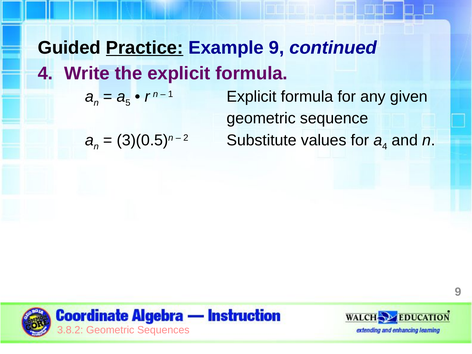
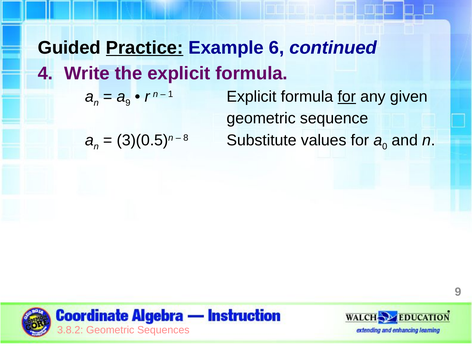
Example 9: 9 -> 6
5 at (128, 103): 5 -> 9
for at (347, 97) underline: none -> present
2: 2 -> 8
4 at (385, 146): 4 -> 0
